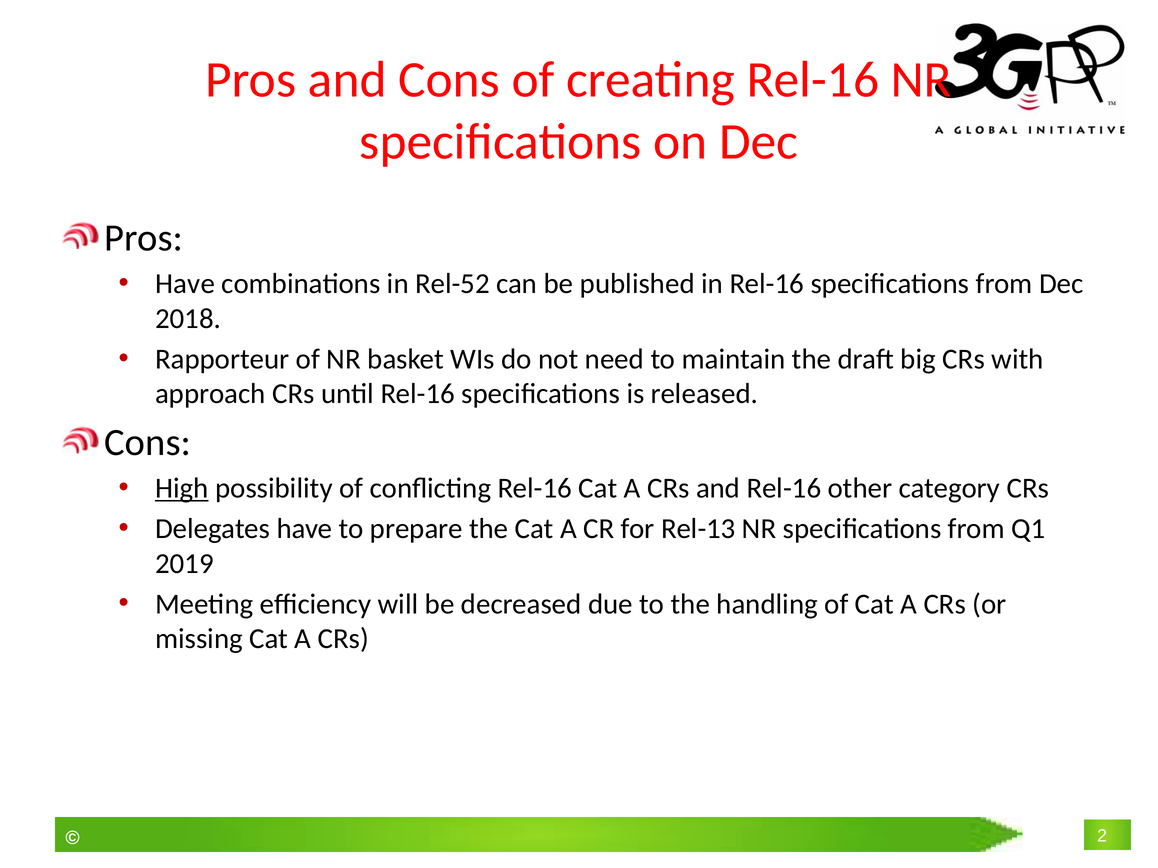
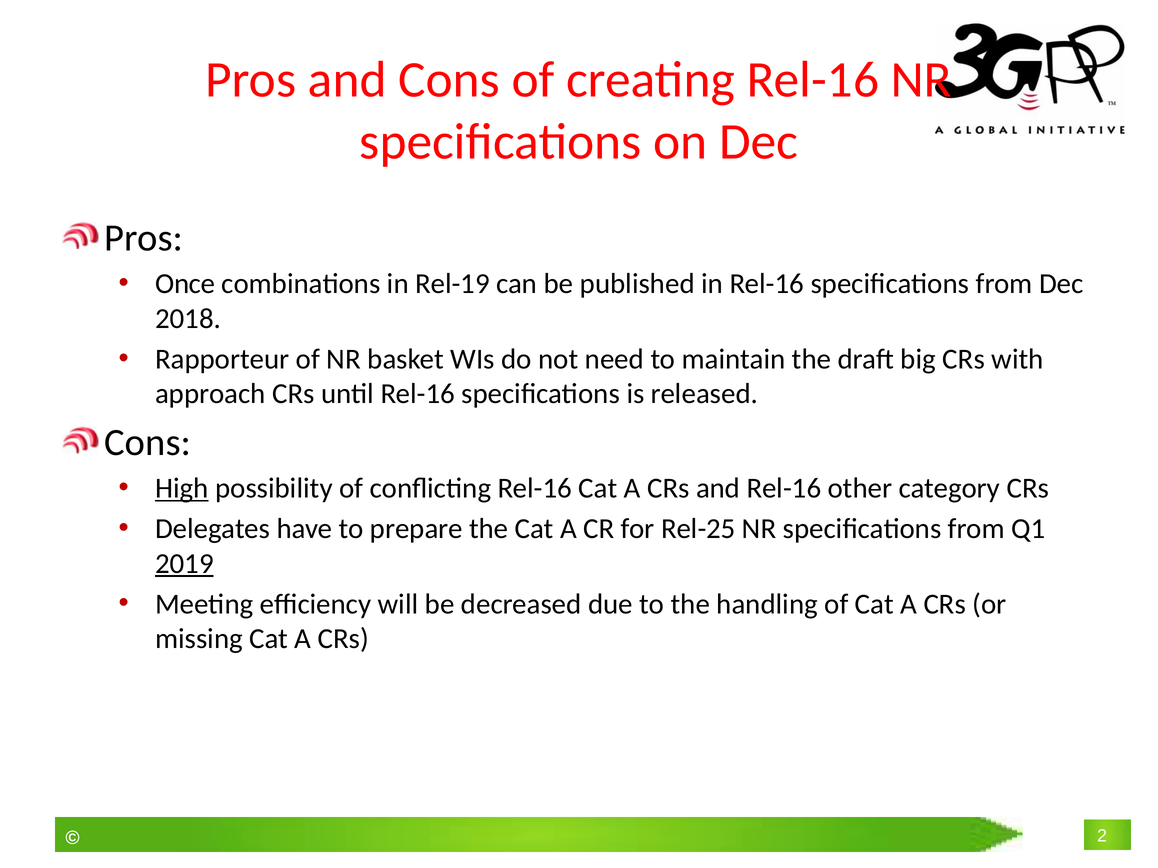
Have at (185, 284): Have -> Once
Rel-52: Rel-52 -> Rel-19
Rel-13: Rel-13 -> Rel-25
2019 underline: none -> present
